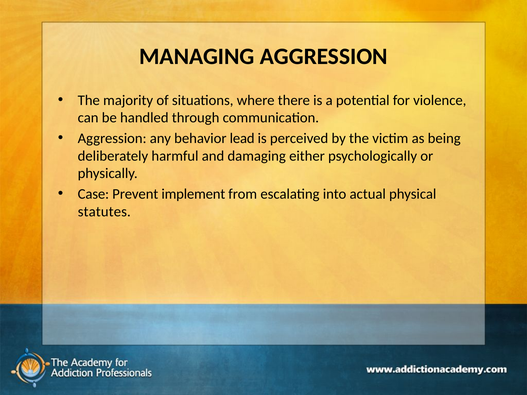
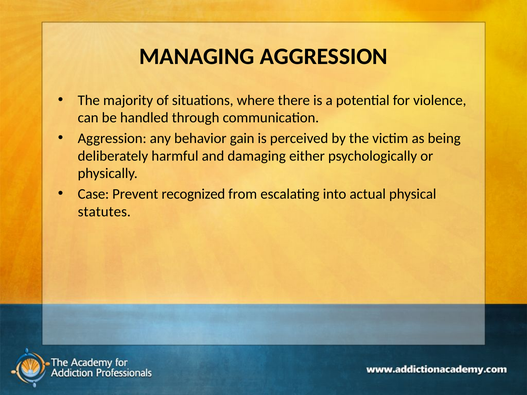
lead: lead -> gain
implement: implement -> recognized
